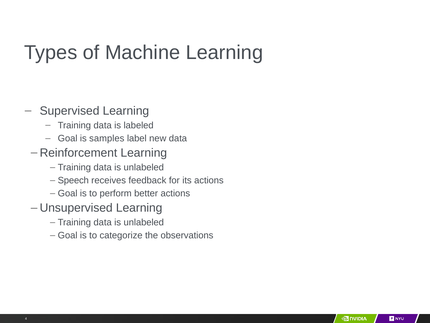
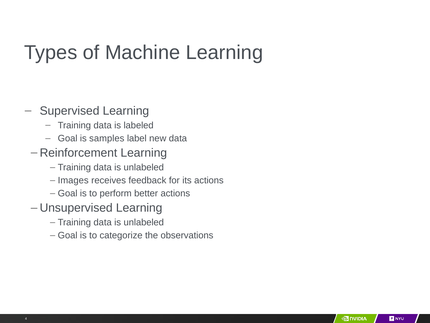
Speech: Speech -> Images
